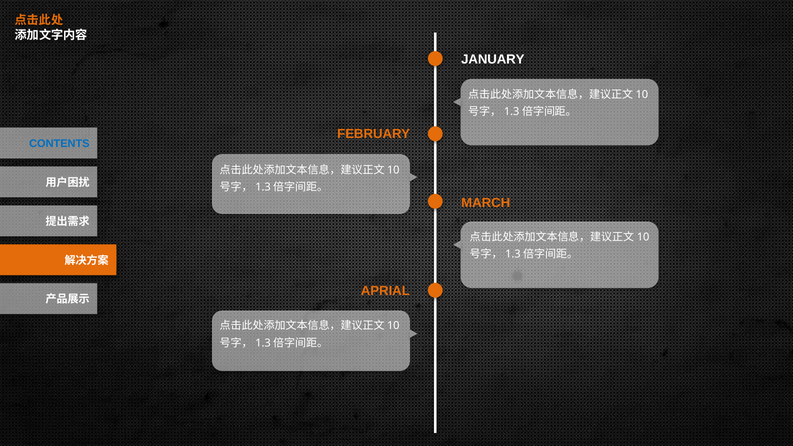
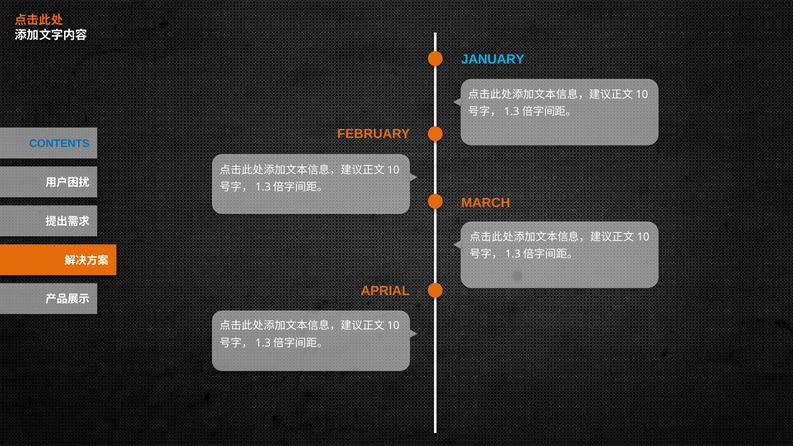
JANUARY colour: white -> light blue
